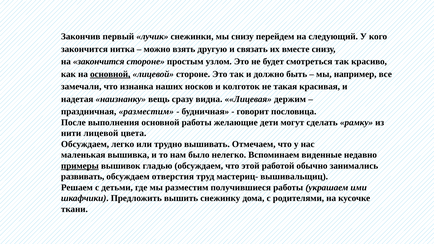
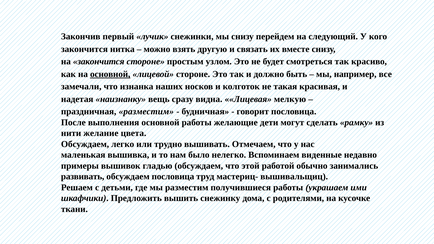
держим: держим -> мелкую
нити лицевой: лицевой -> желание
примеры underline: present -> none
обсуждаем отверстия: отверстия -> пословица
